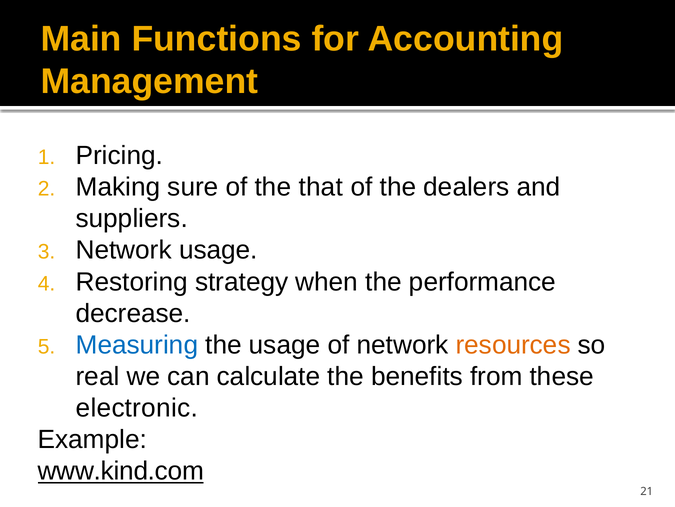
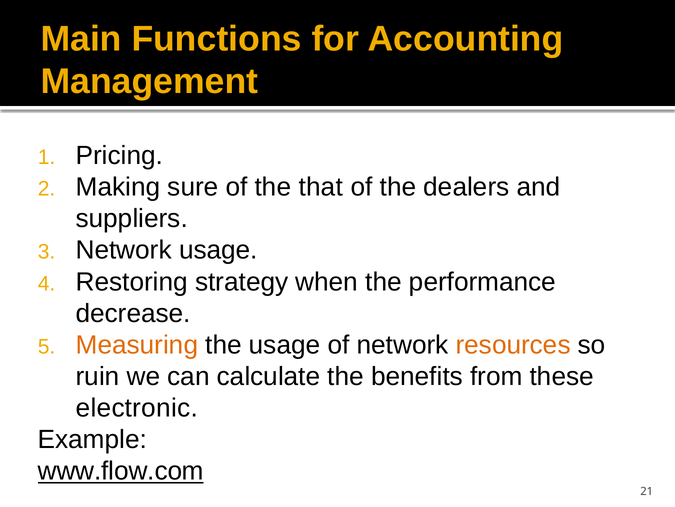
Measuring colour: blue -> orange
real: real -> ruin
www.kind.com: www.kind.com -> www.flow.com
